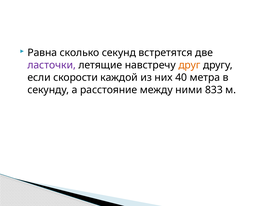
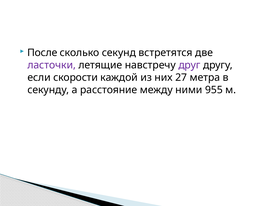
Равна: Равна -> После
друг colour: orange -> purple
40: 40 -> 27
833: 833 -> 955
